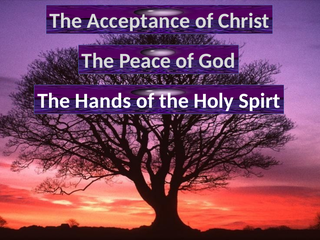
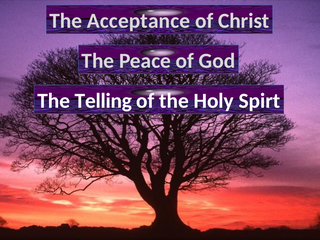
Hands: Hands -> Telling
